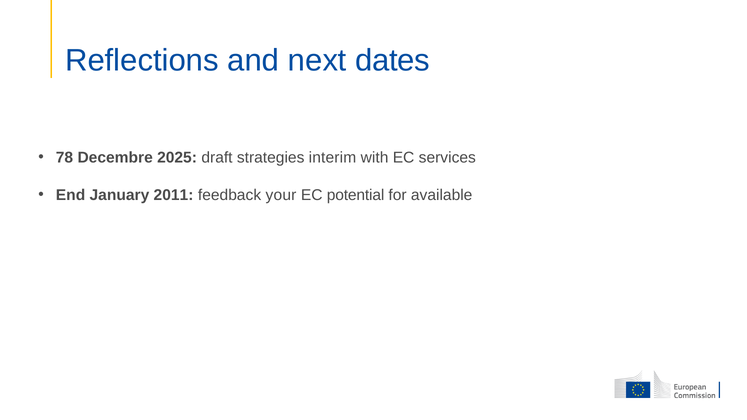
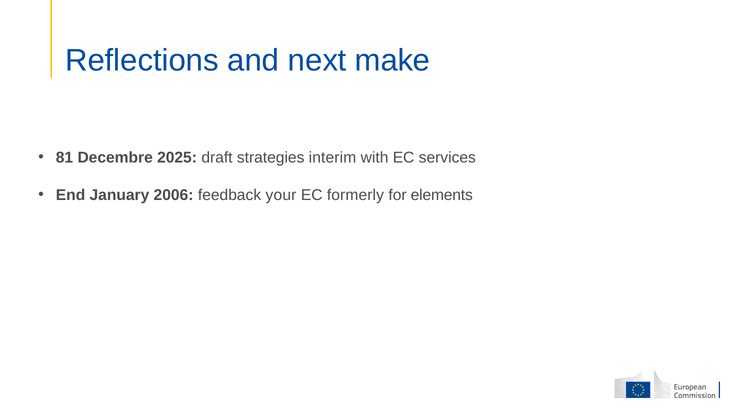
dates: dates -> make
78: 78 -> 81
2011: 2011 -> 2006
potential: potential -> formerly
available: available -> elements
